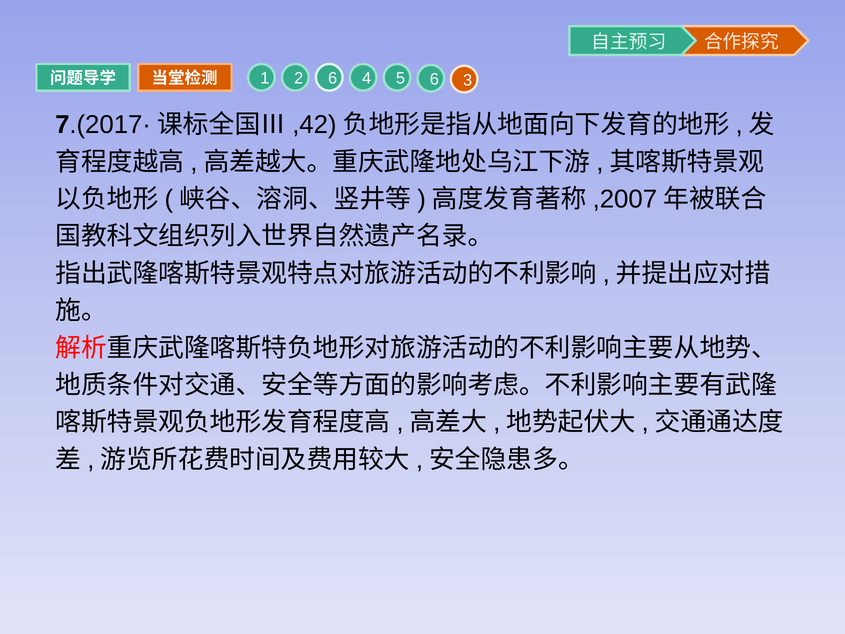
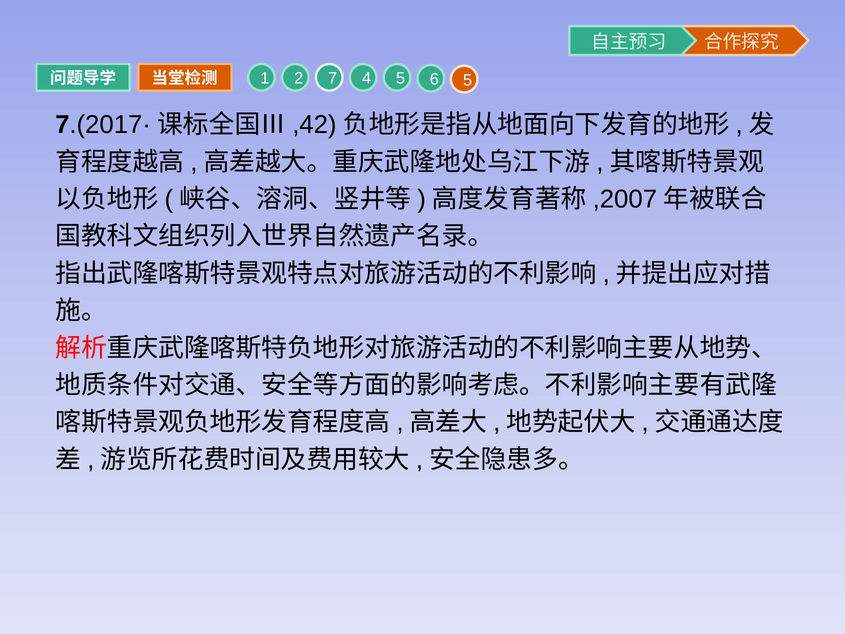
2 6: 6 -> 7
5 3: 3 -> 5
